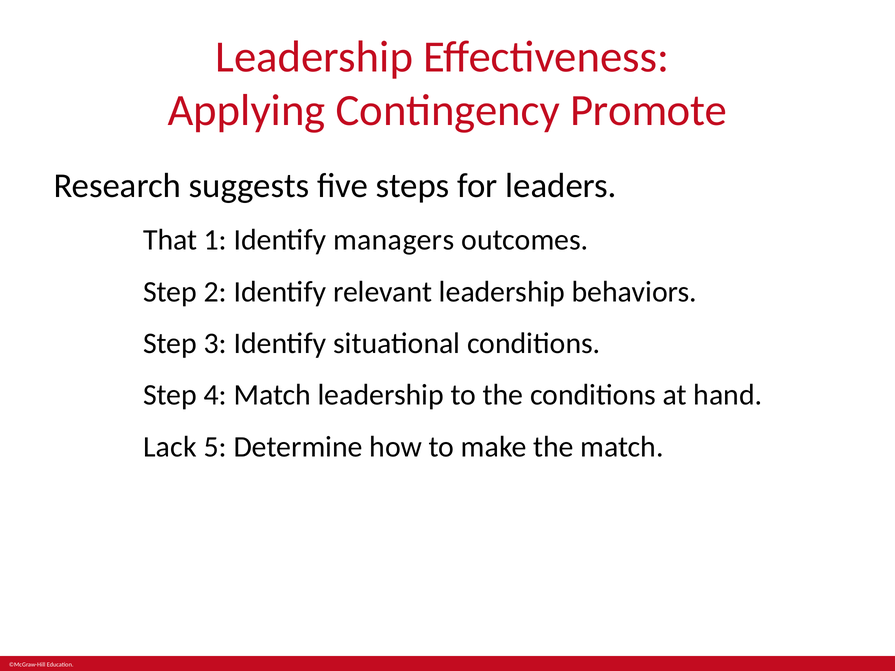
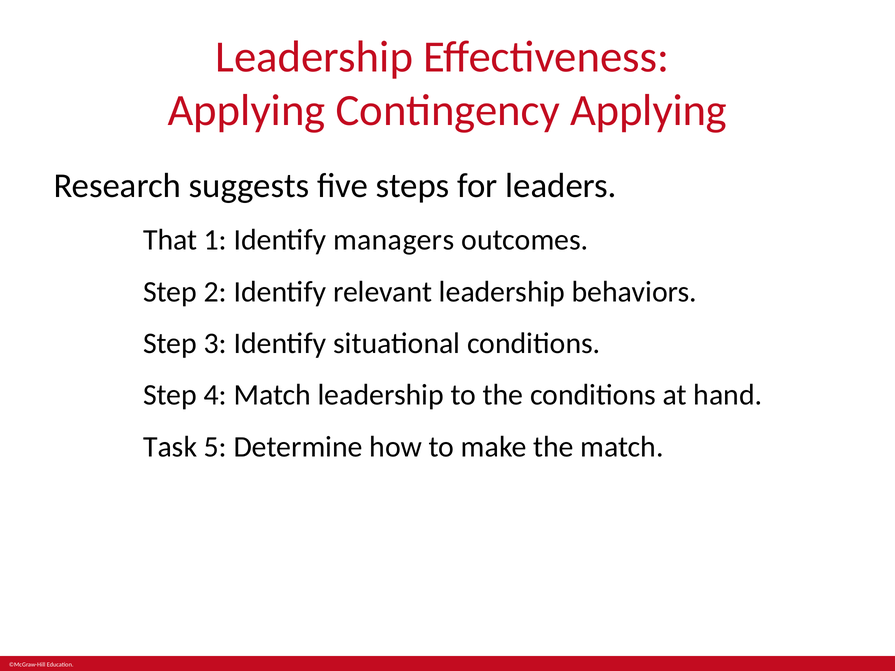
Contingency Promote: Promote -> Applying
Lack: Lack -> Task
